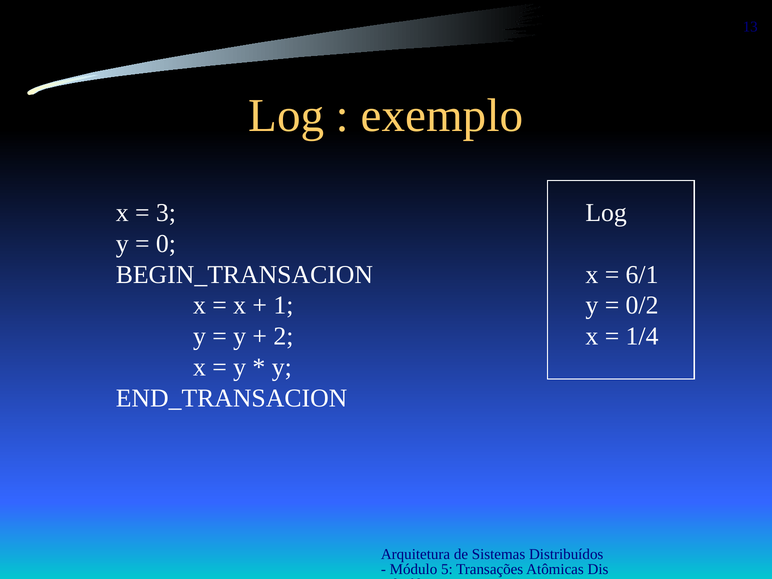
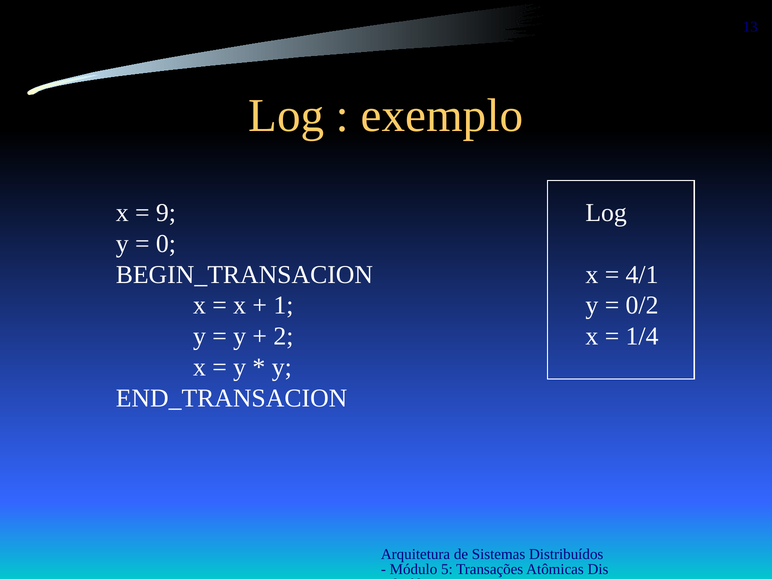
3: 3 -> 9
6/1: 6/1 -> 4/1
